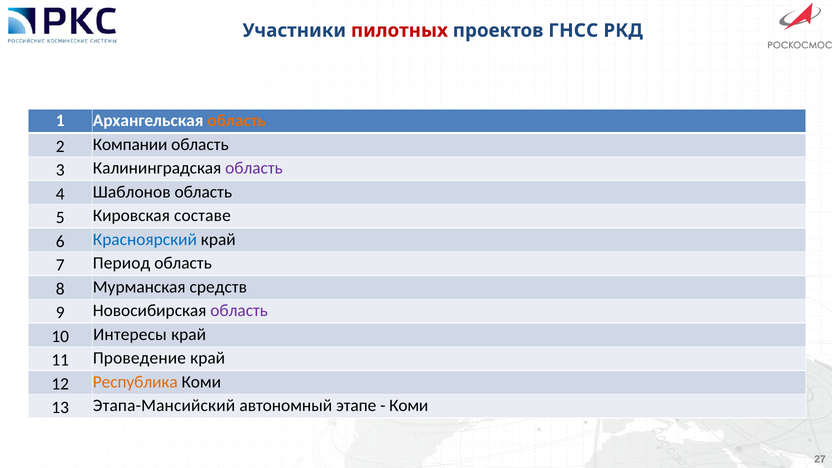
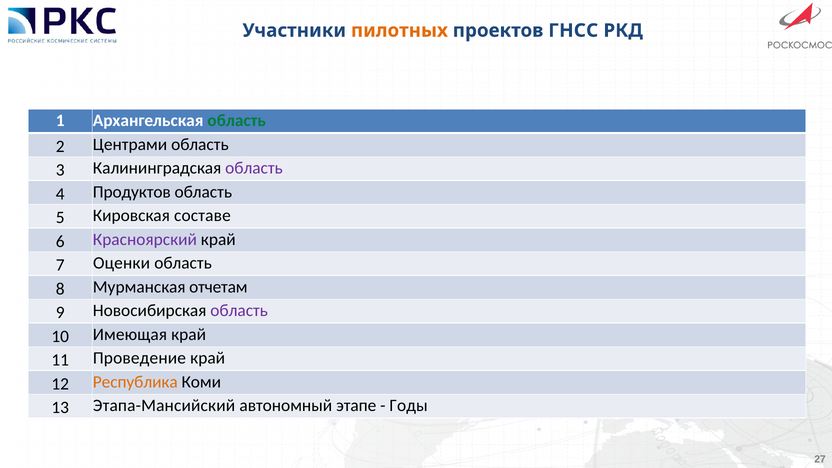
пилотных colour: red -> orange
область at (237, 121) colour: orange -> green
Компании: Компании -> Центрами
Шаблонов: Шаблонов -> Продуктов
Красноярский colour: blue -> purple
Период: Период -> Оценки
средств: средств -> отчетам
Интересы: Интересы -> Имеющая
Коми at (409, 406): Коми -> Годы
